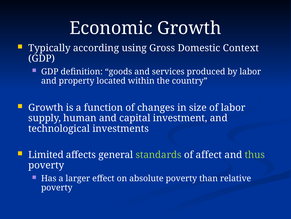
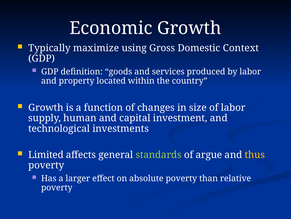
according: according -> maximize
affect: affect -> argue
thus colour: light green -> yellow
